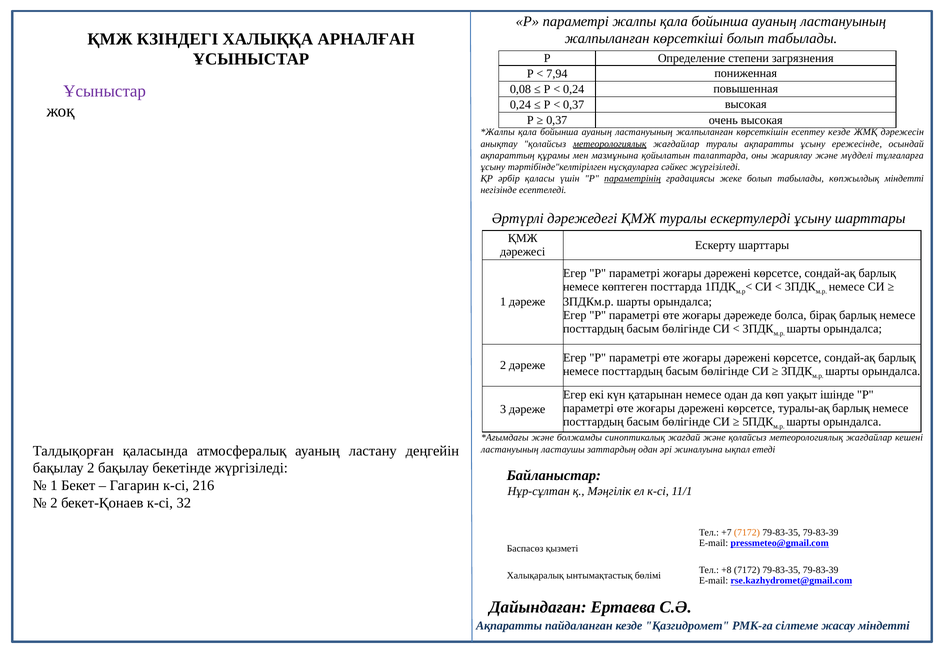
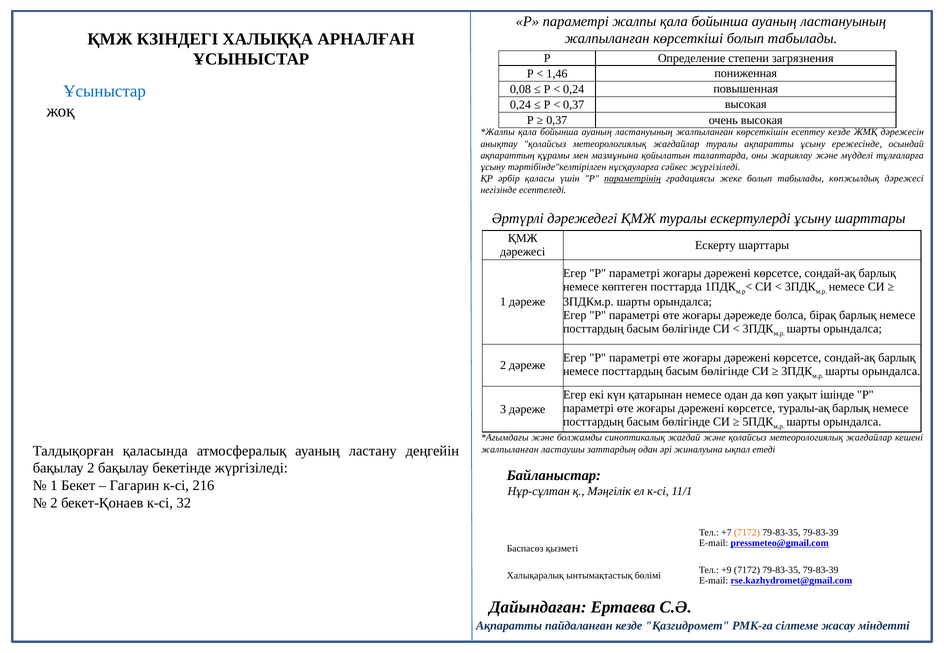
7,94: 7,94 -> 1,46
Ұсыныстар at (105, 91) colour: purple -> blue
метеорологиялық at (610, 144) underline: present -> none
көпжылдық міндетті: міндетті -> дәрежесі
ластануының at (510, 450): ластануының -> жалпыланған
+8: +8 -> +9
